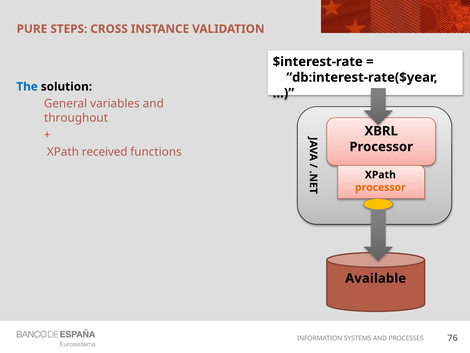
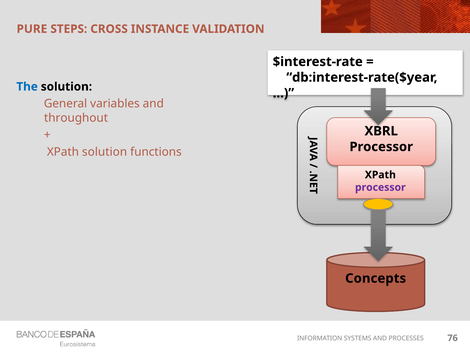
XPath received: received -> solution
processor at (380, 187) colour: orange -> purple
Available: Available -> Concepts
